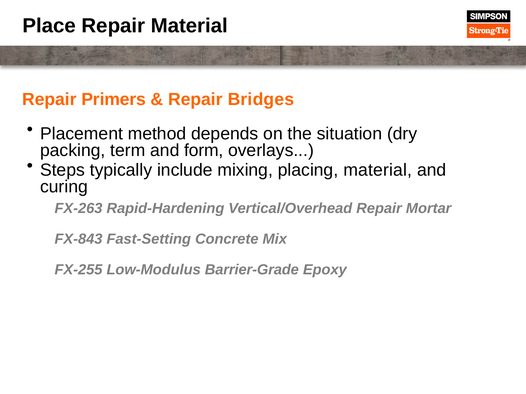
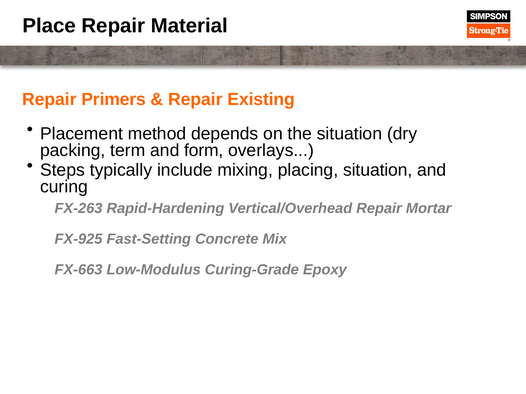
Bridges: Bridges -> Existing
placing material: material -> situation
FX-843: FX-843 -> FX-925
FX-255: FX-255 -> FX-663
Barrier-Grade: Barrier-Grade -> Curing-Grade
